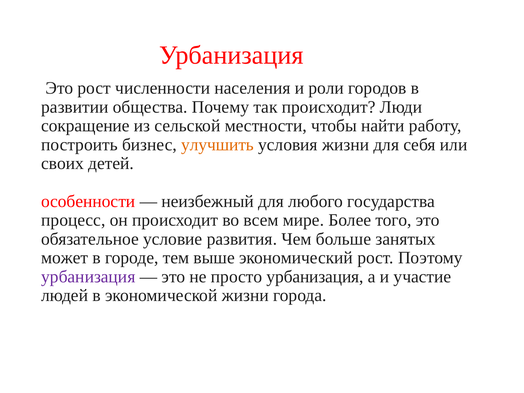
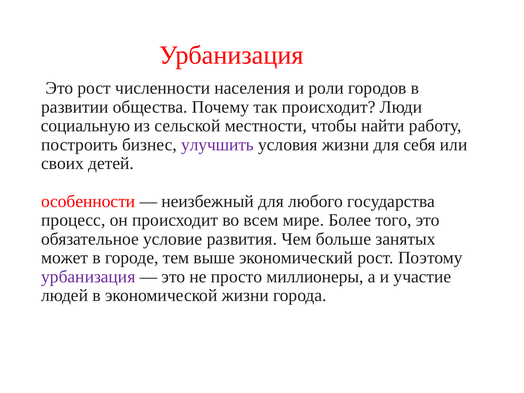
сокращение: сокращение -> социальную
улучшить colour: orange -> purple
просто урбанизация: урбанизация -> миллионеры
